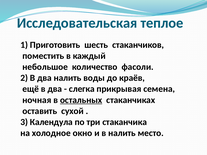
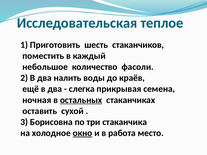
Календула: Календула -> Борисовна
окно underline: none -> present
в налить: налить -> работа
